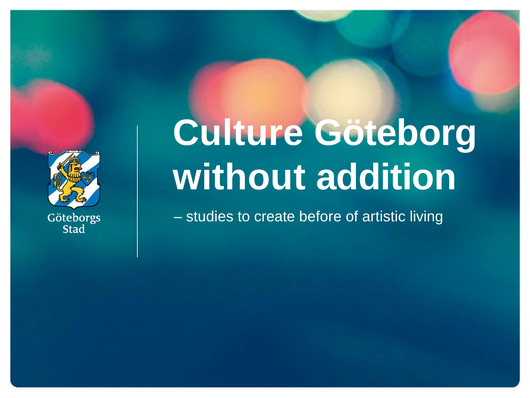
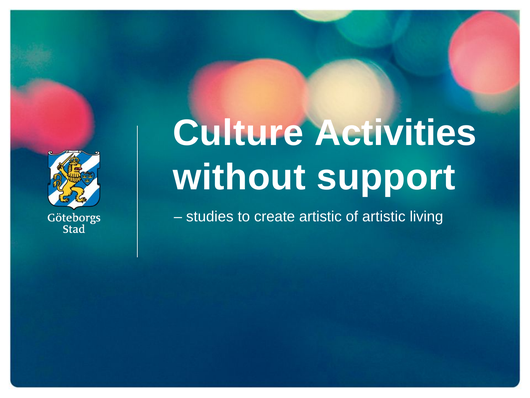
Göteborg: Göteborg -> Activities
addition: addition -> support
create before: before -> artistic
